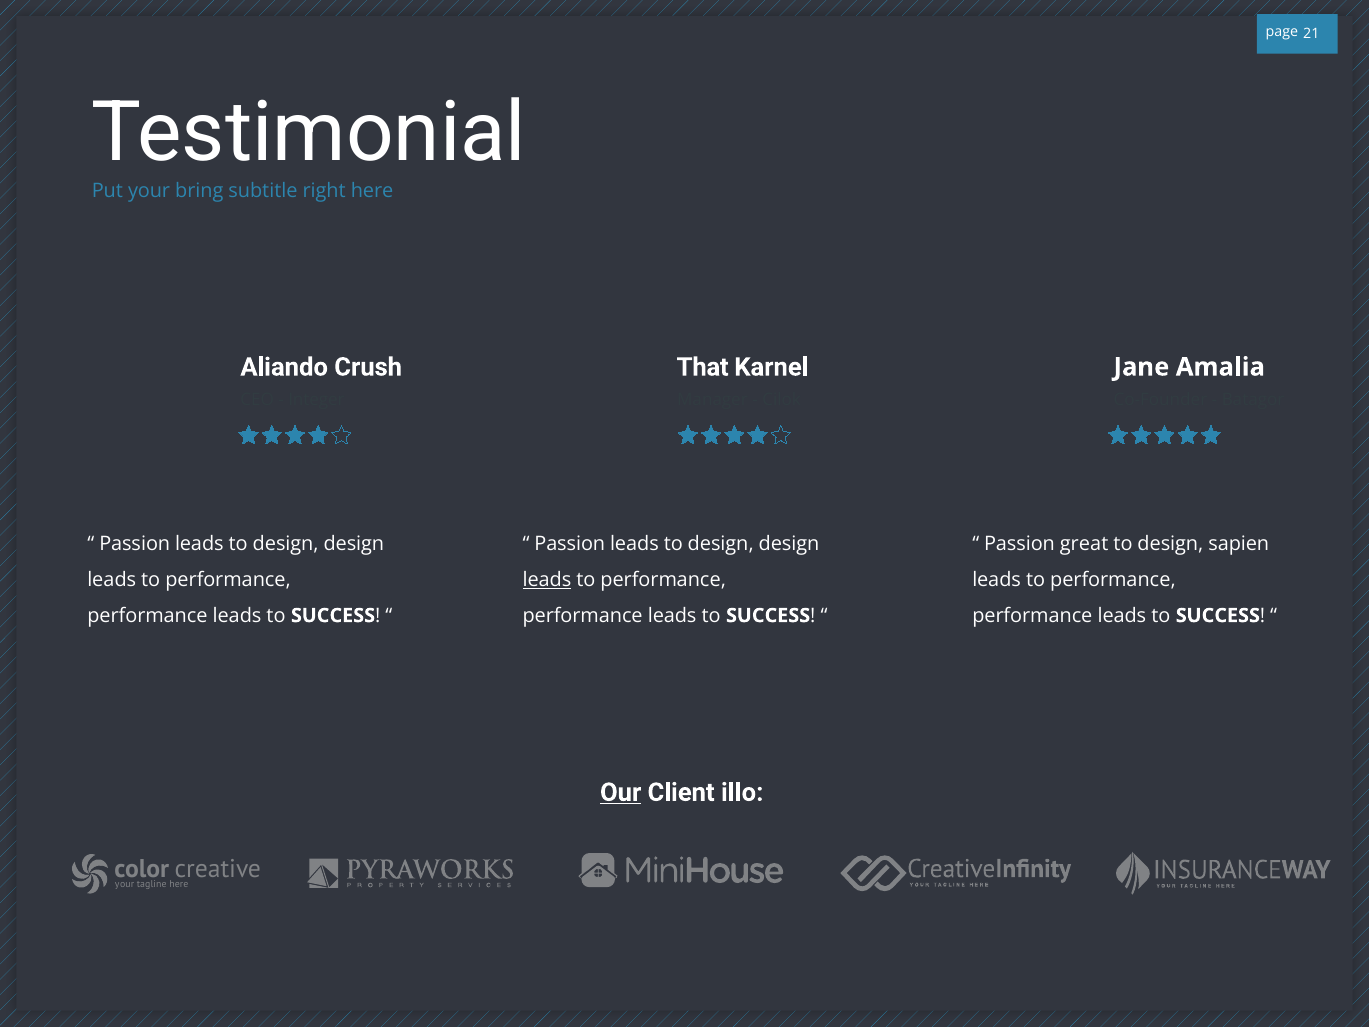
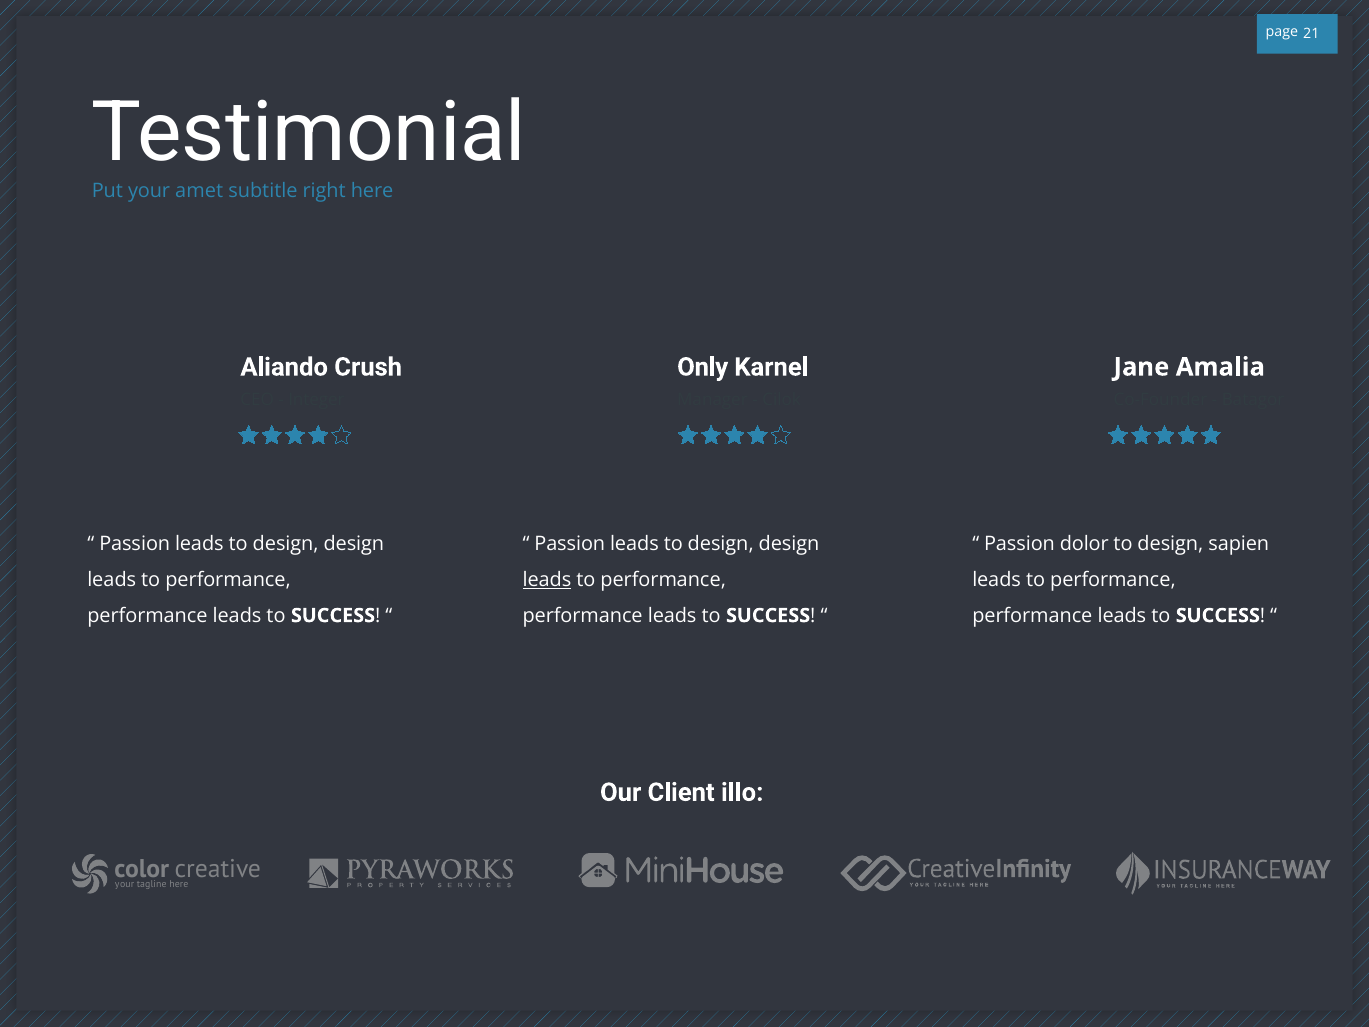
bring: bring -> amet
That: That -> Only
great: great -> dolor
Our underline: present -> none
